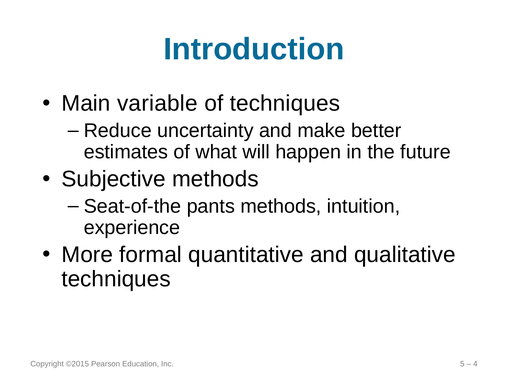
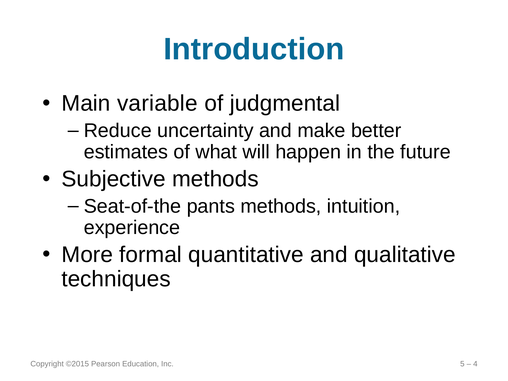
of techniques: techniques -> judgmental
